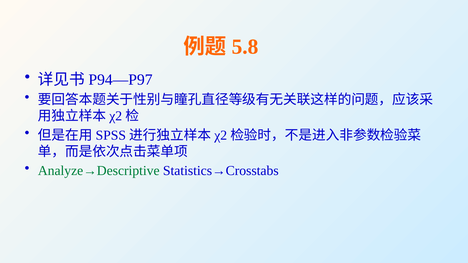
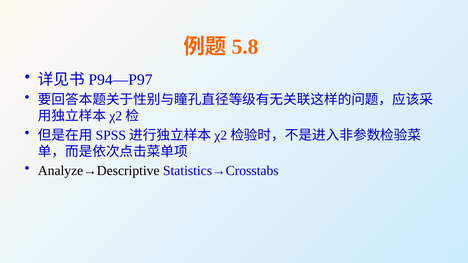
Analyze→Descriptive colour: green -> black
